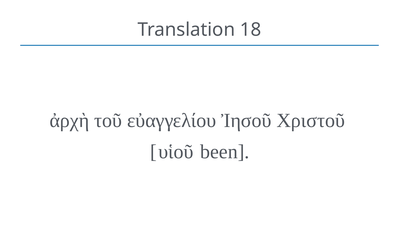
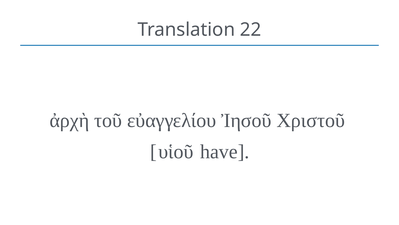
18: 18 -> 22
been: been -> have
